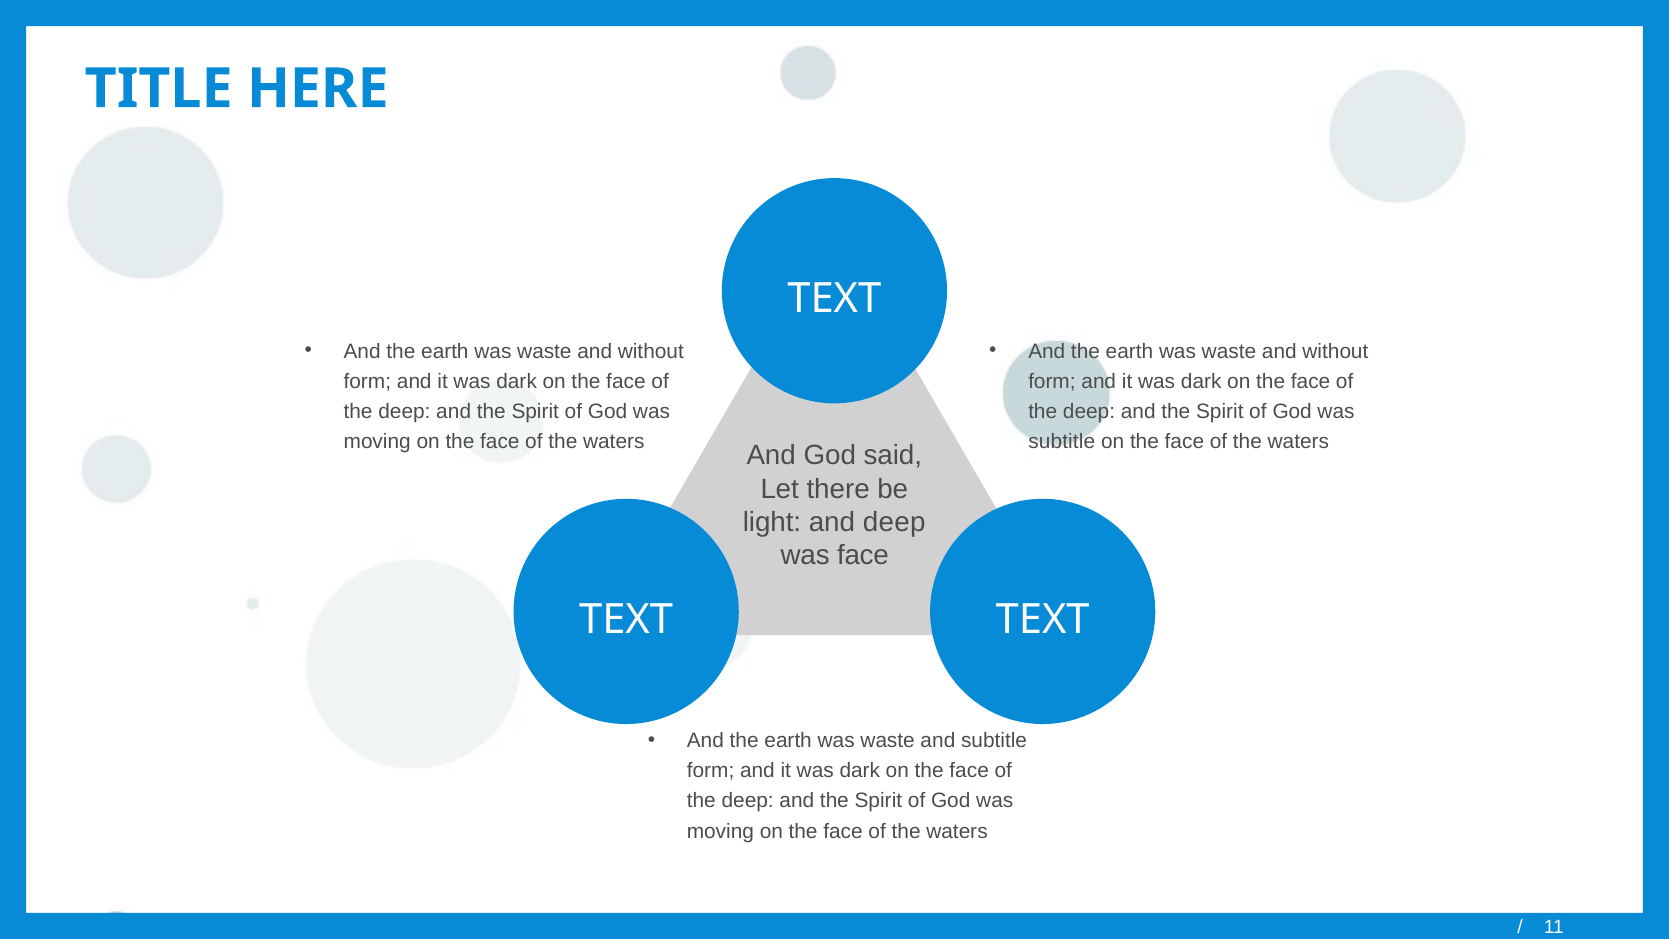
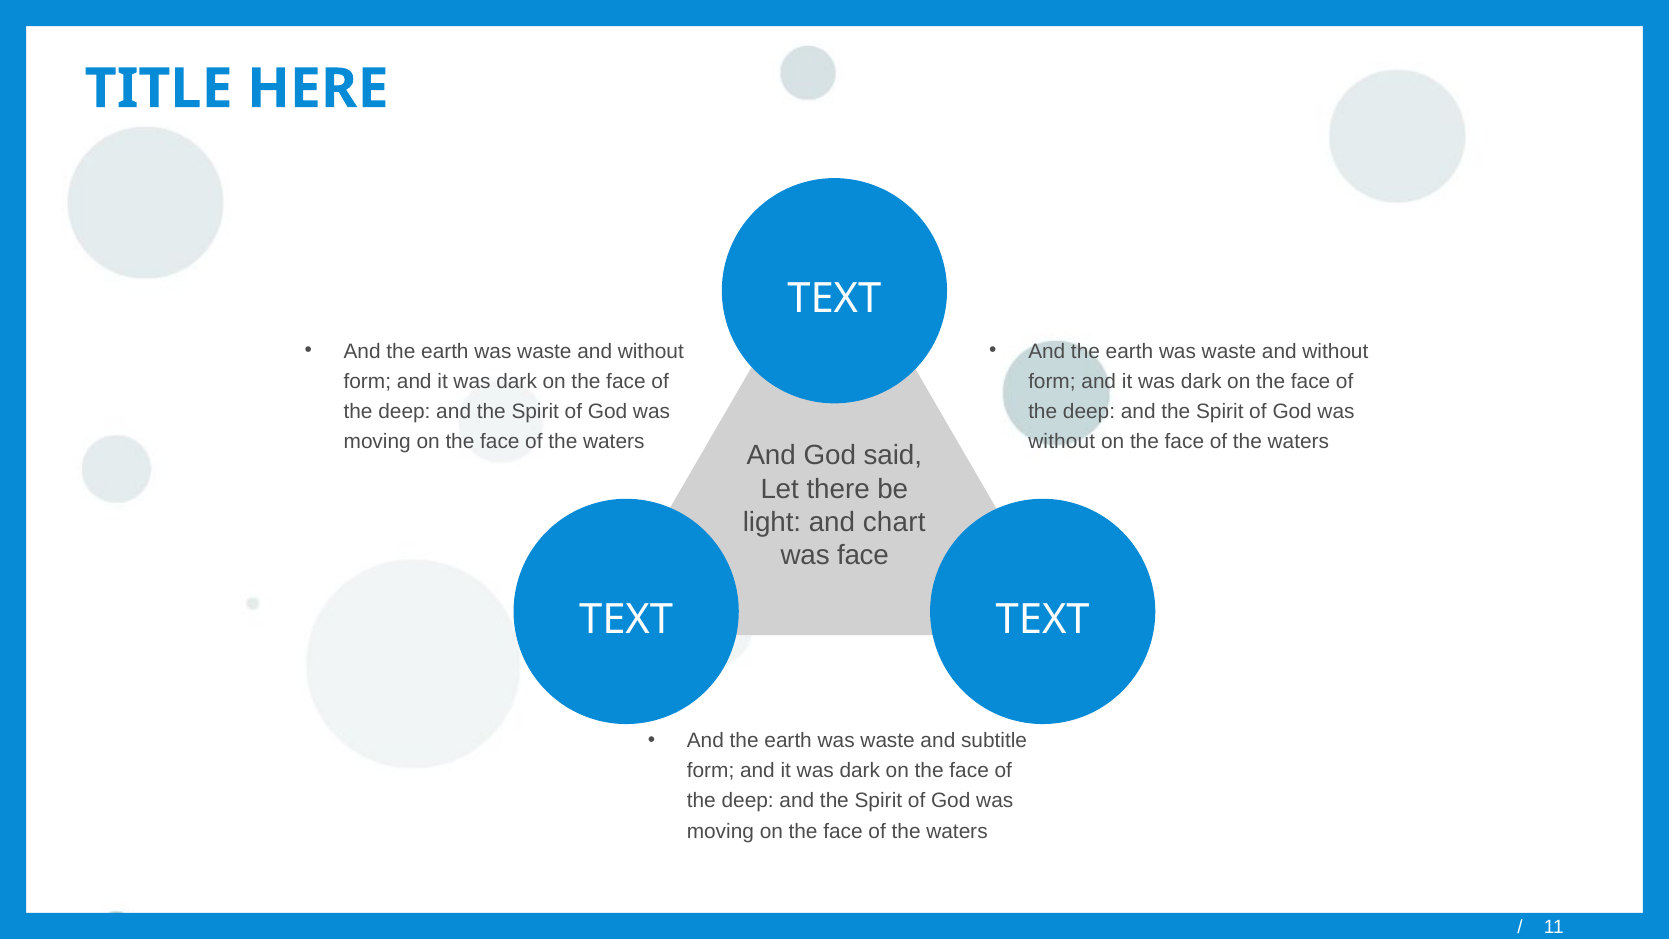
subtitle at (1062, 441): subtitle -> without
and deep: deep -> chart
